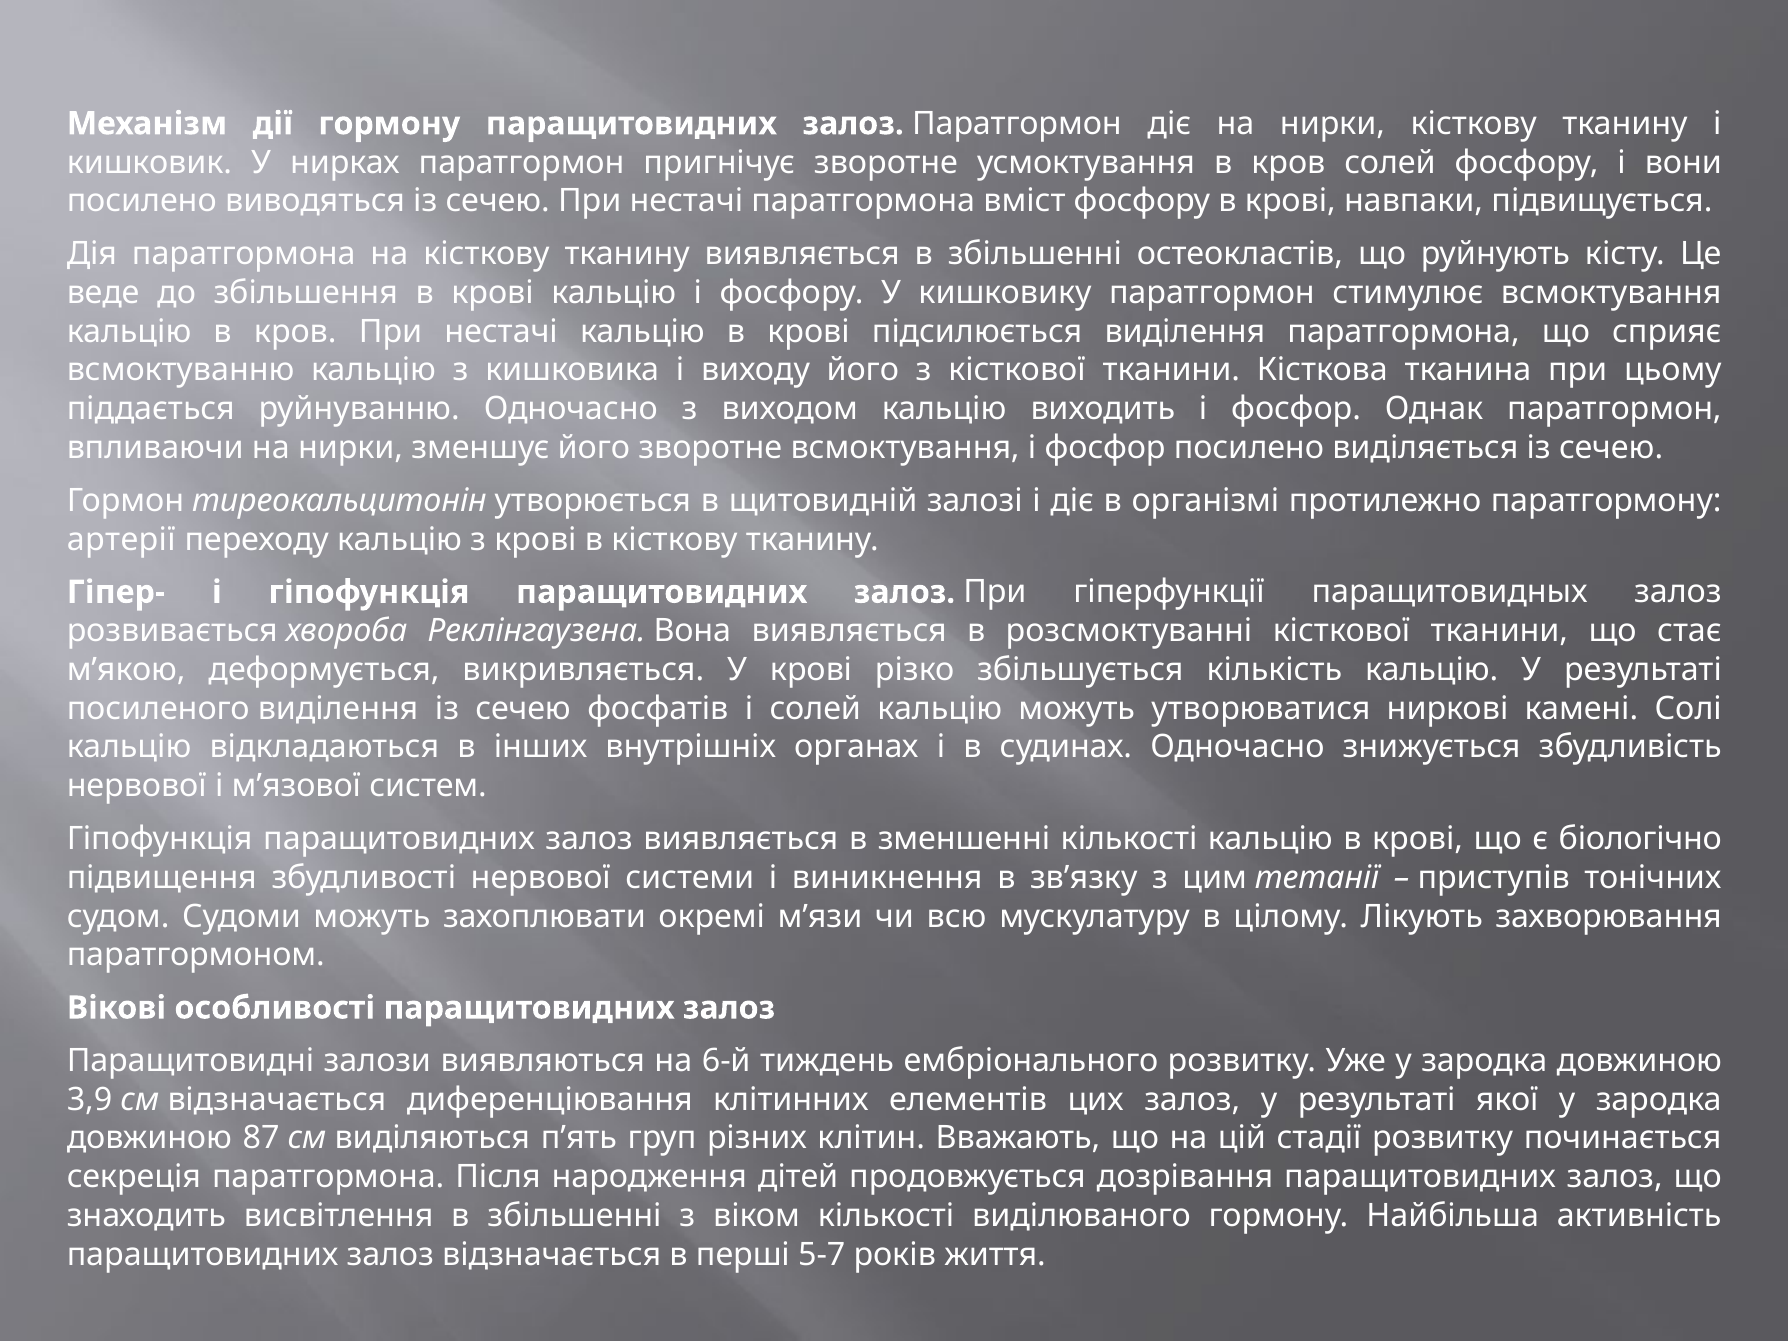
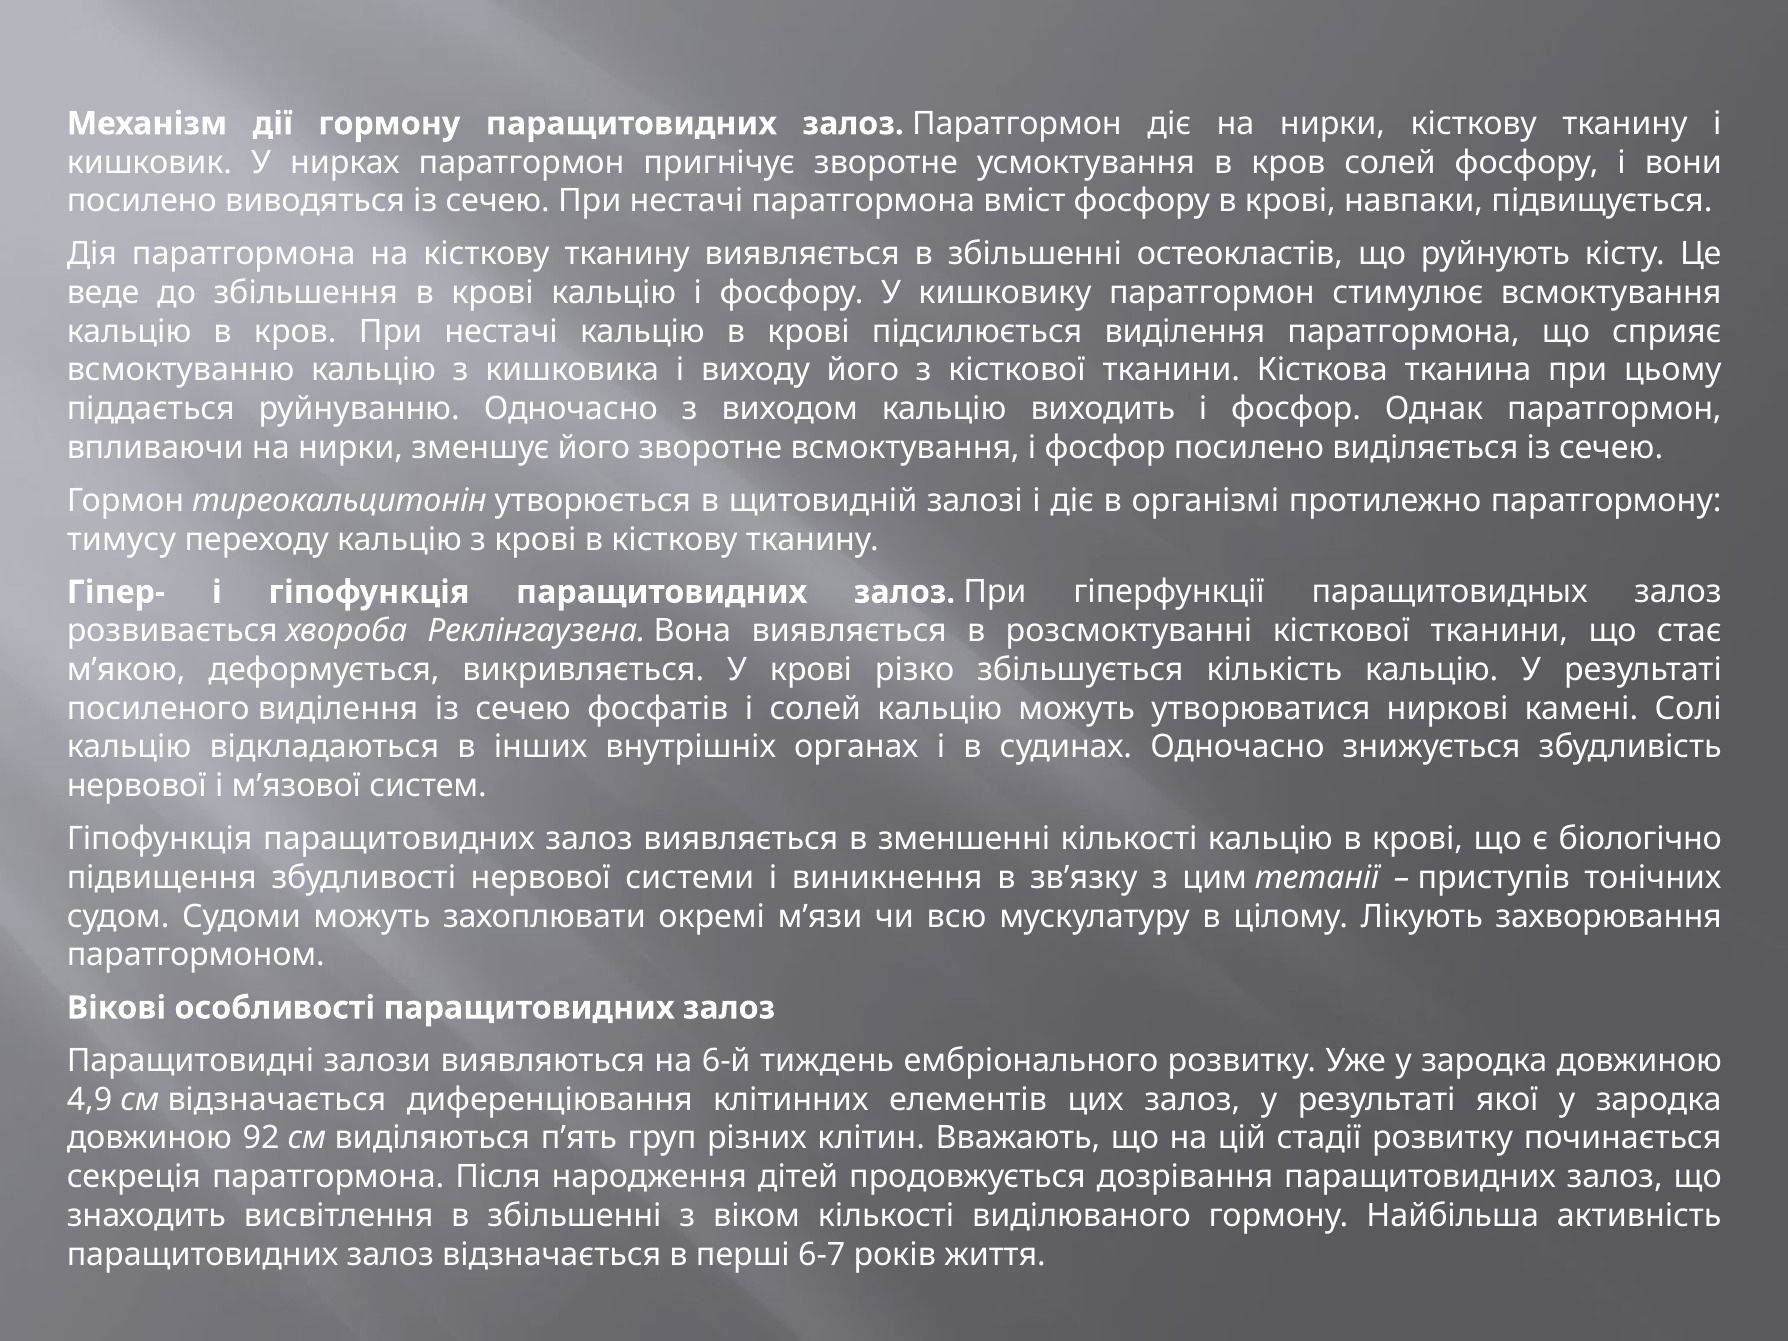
артерії: артерії -> тимусу
3,9: 3,9 -> 4,9
87: 87 -> 92
5-7: 5-7 -> 6-7
